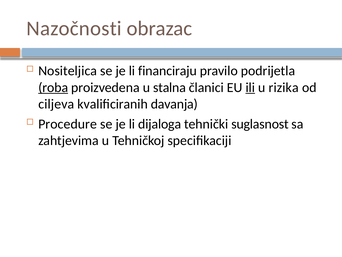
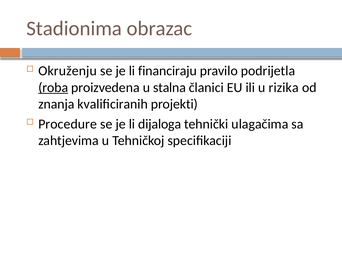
Nazočnosti: Nazočnosti -> Stadionima
Nositeljica: Nositeljica -> Okruženju
ili underline: present -> none
ciljeva: ciljeva -> znanja
davanja: davanja -> projekti
suglasnost: suglasnost -> ulagačima
